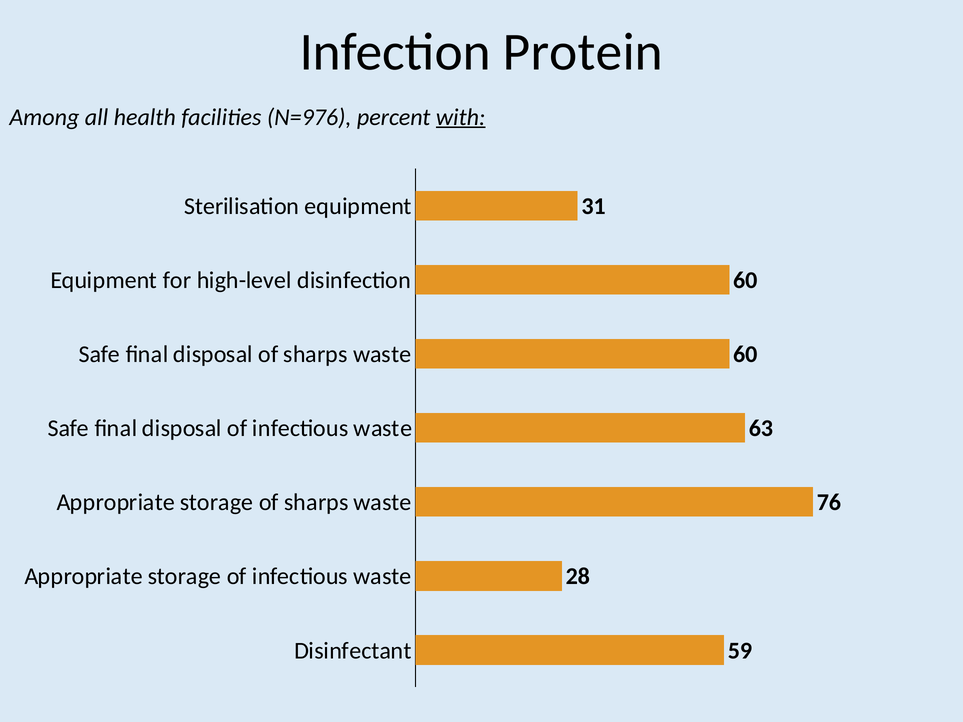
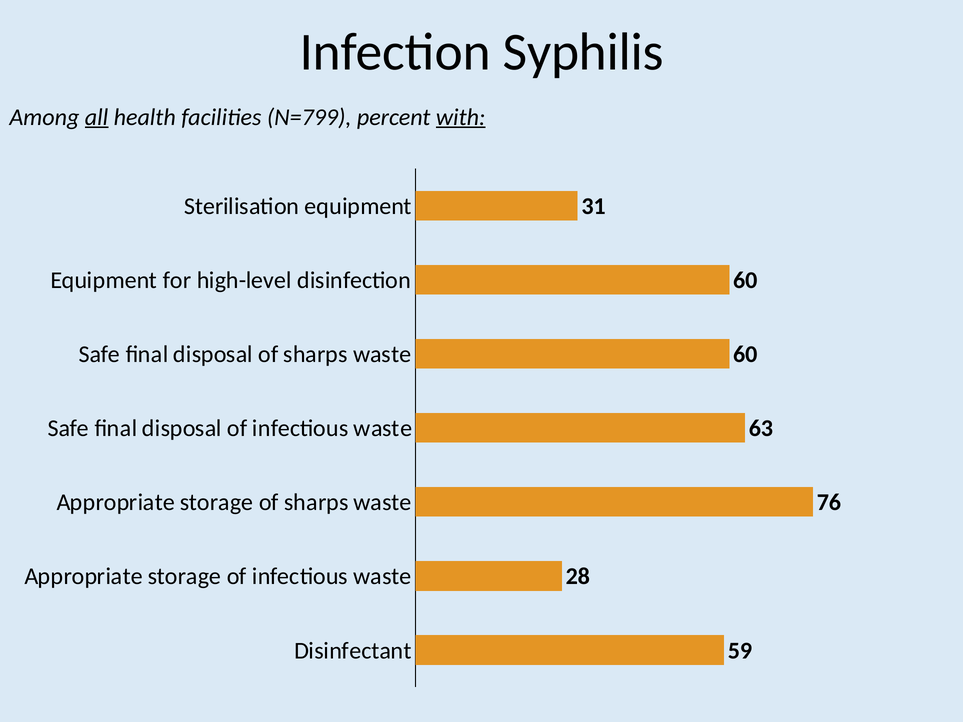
Protein: Protein -> Syphilis
all underline: none -> present
N=976: N=976 -> N=799
